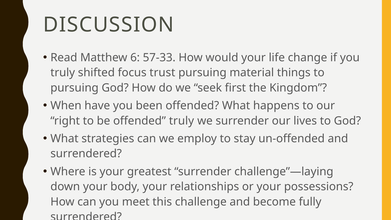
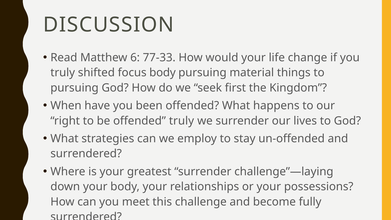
57-33: 57-33 -> 77-33
focus trust: trust -> body
